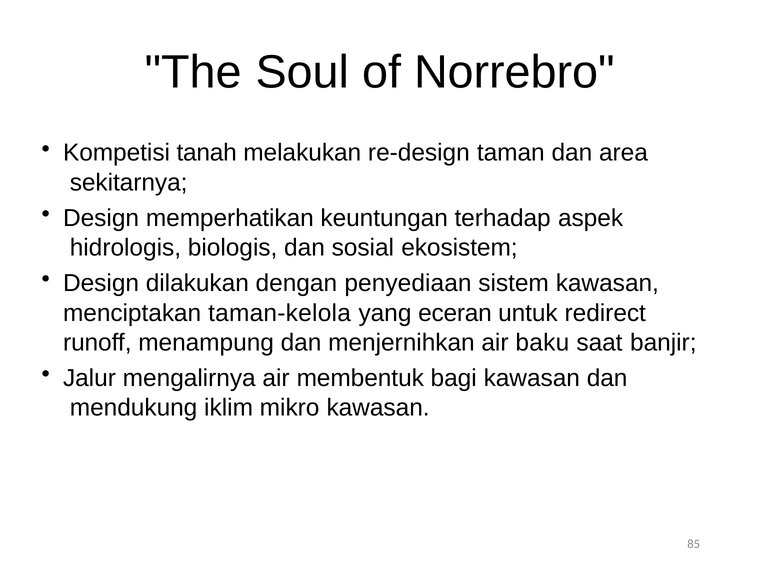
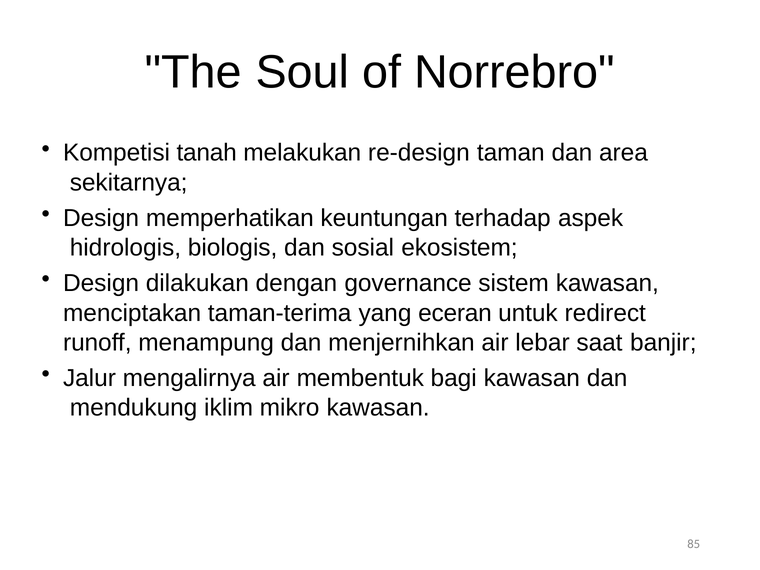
penyediaan: penyediaan -> governance
taman-kelola: taman-kelola -> taman-terima
baku: baku -> lebar
